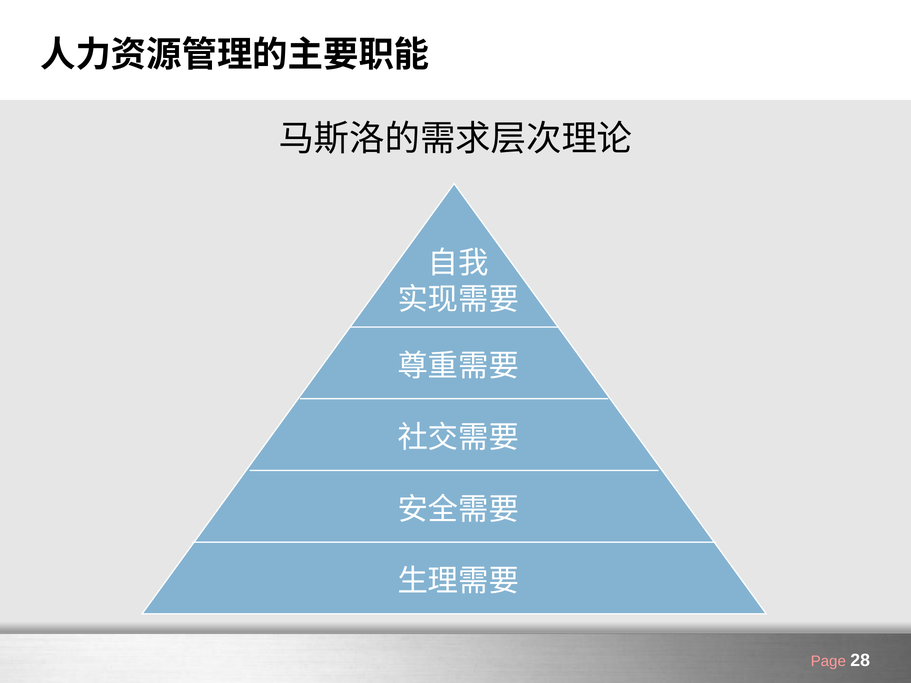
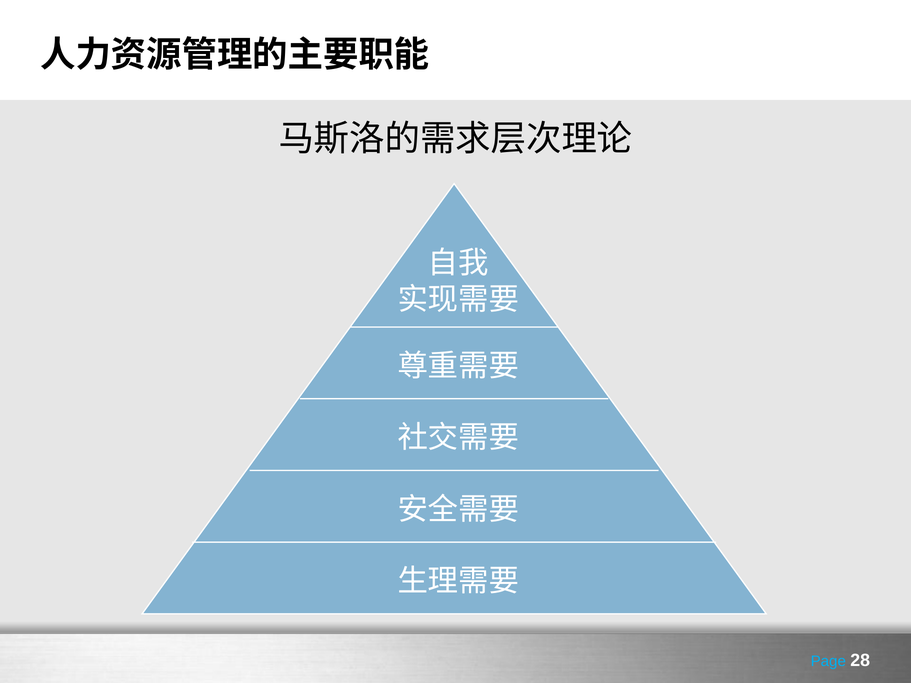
Page colour: pink -> light blue
